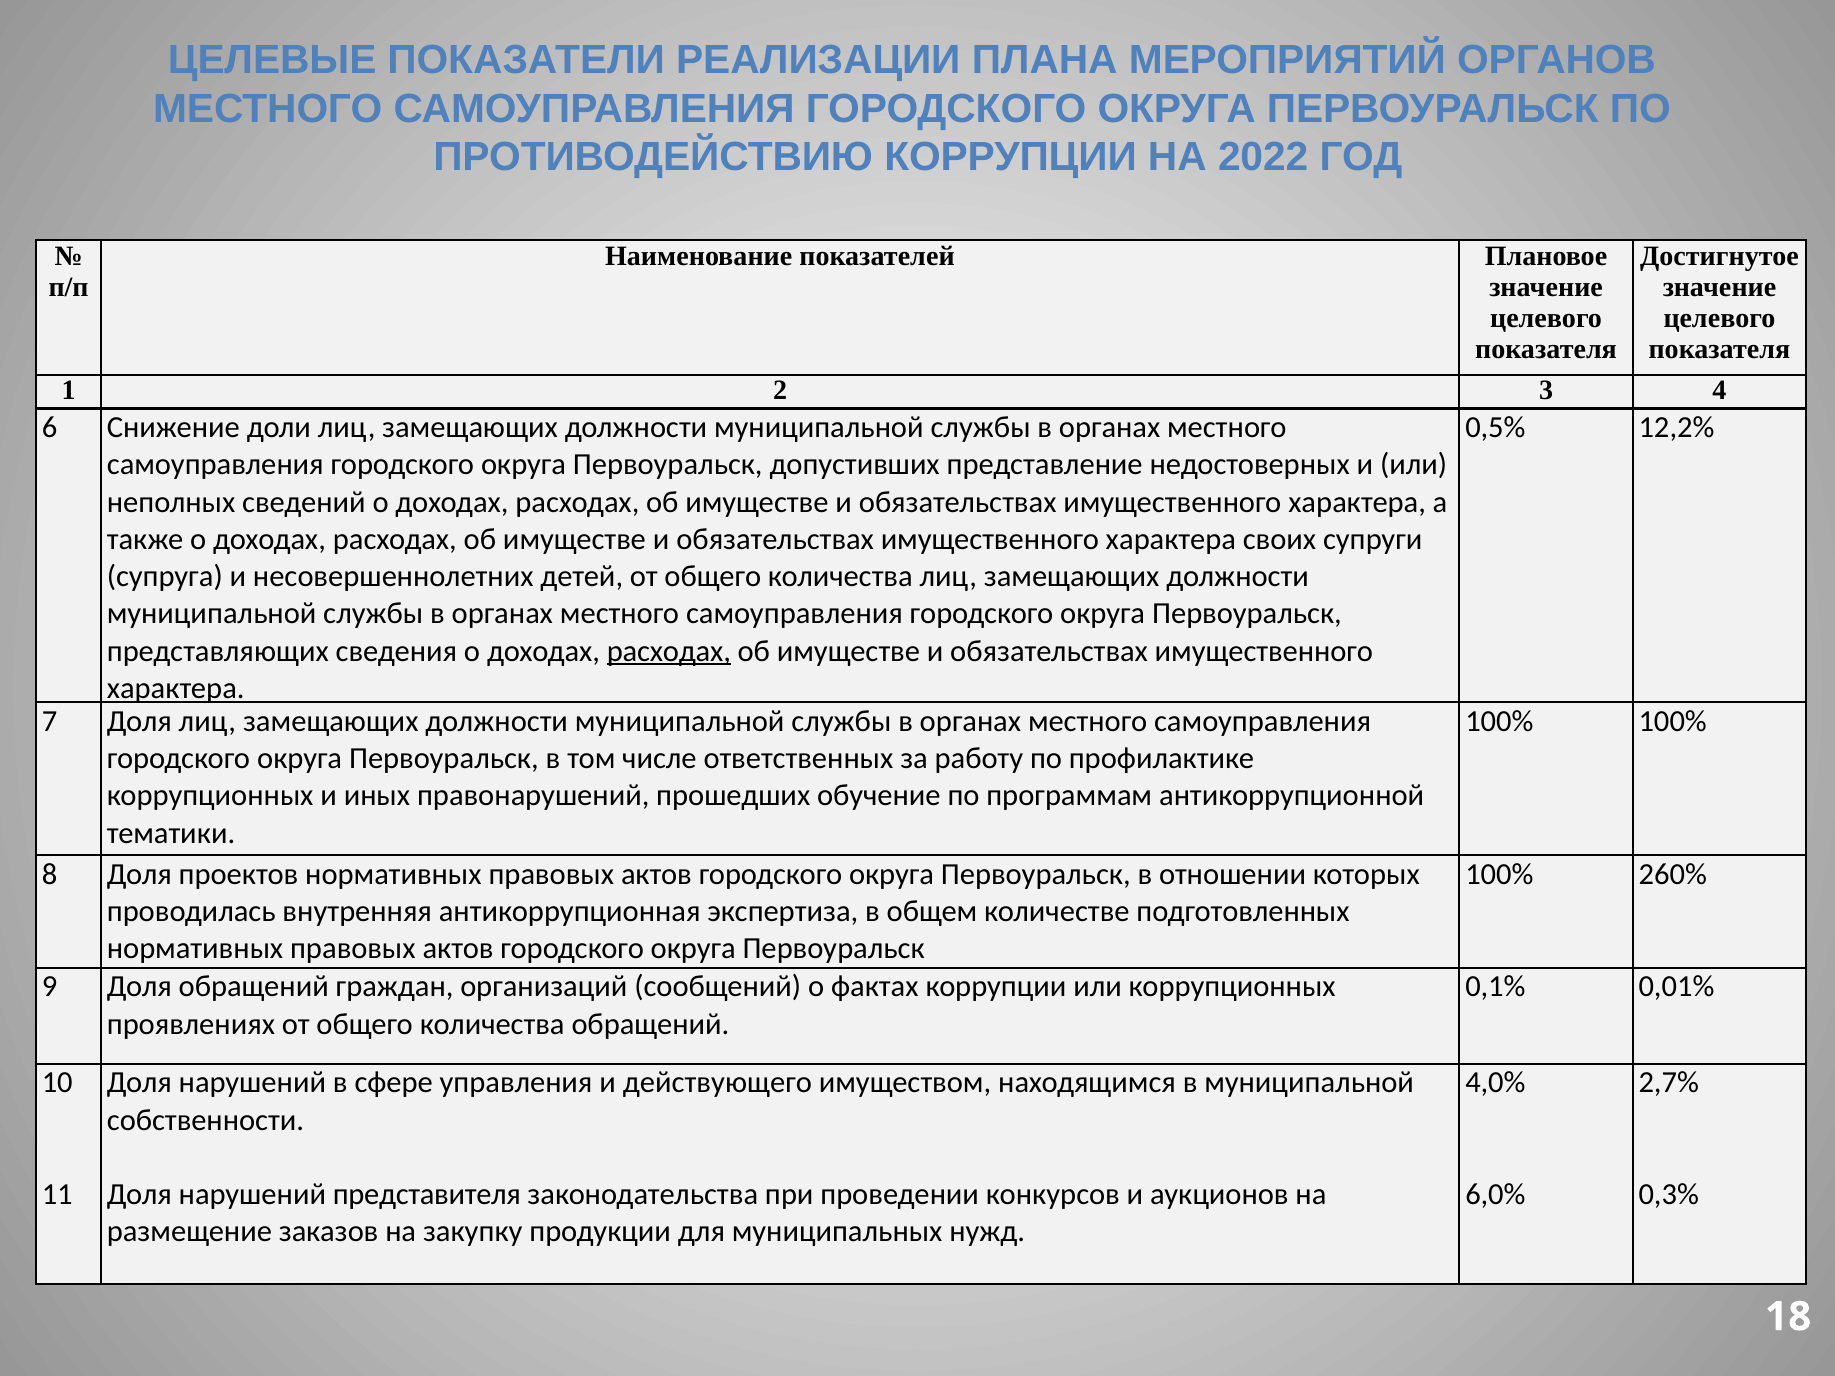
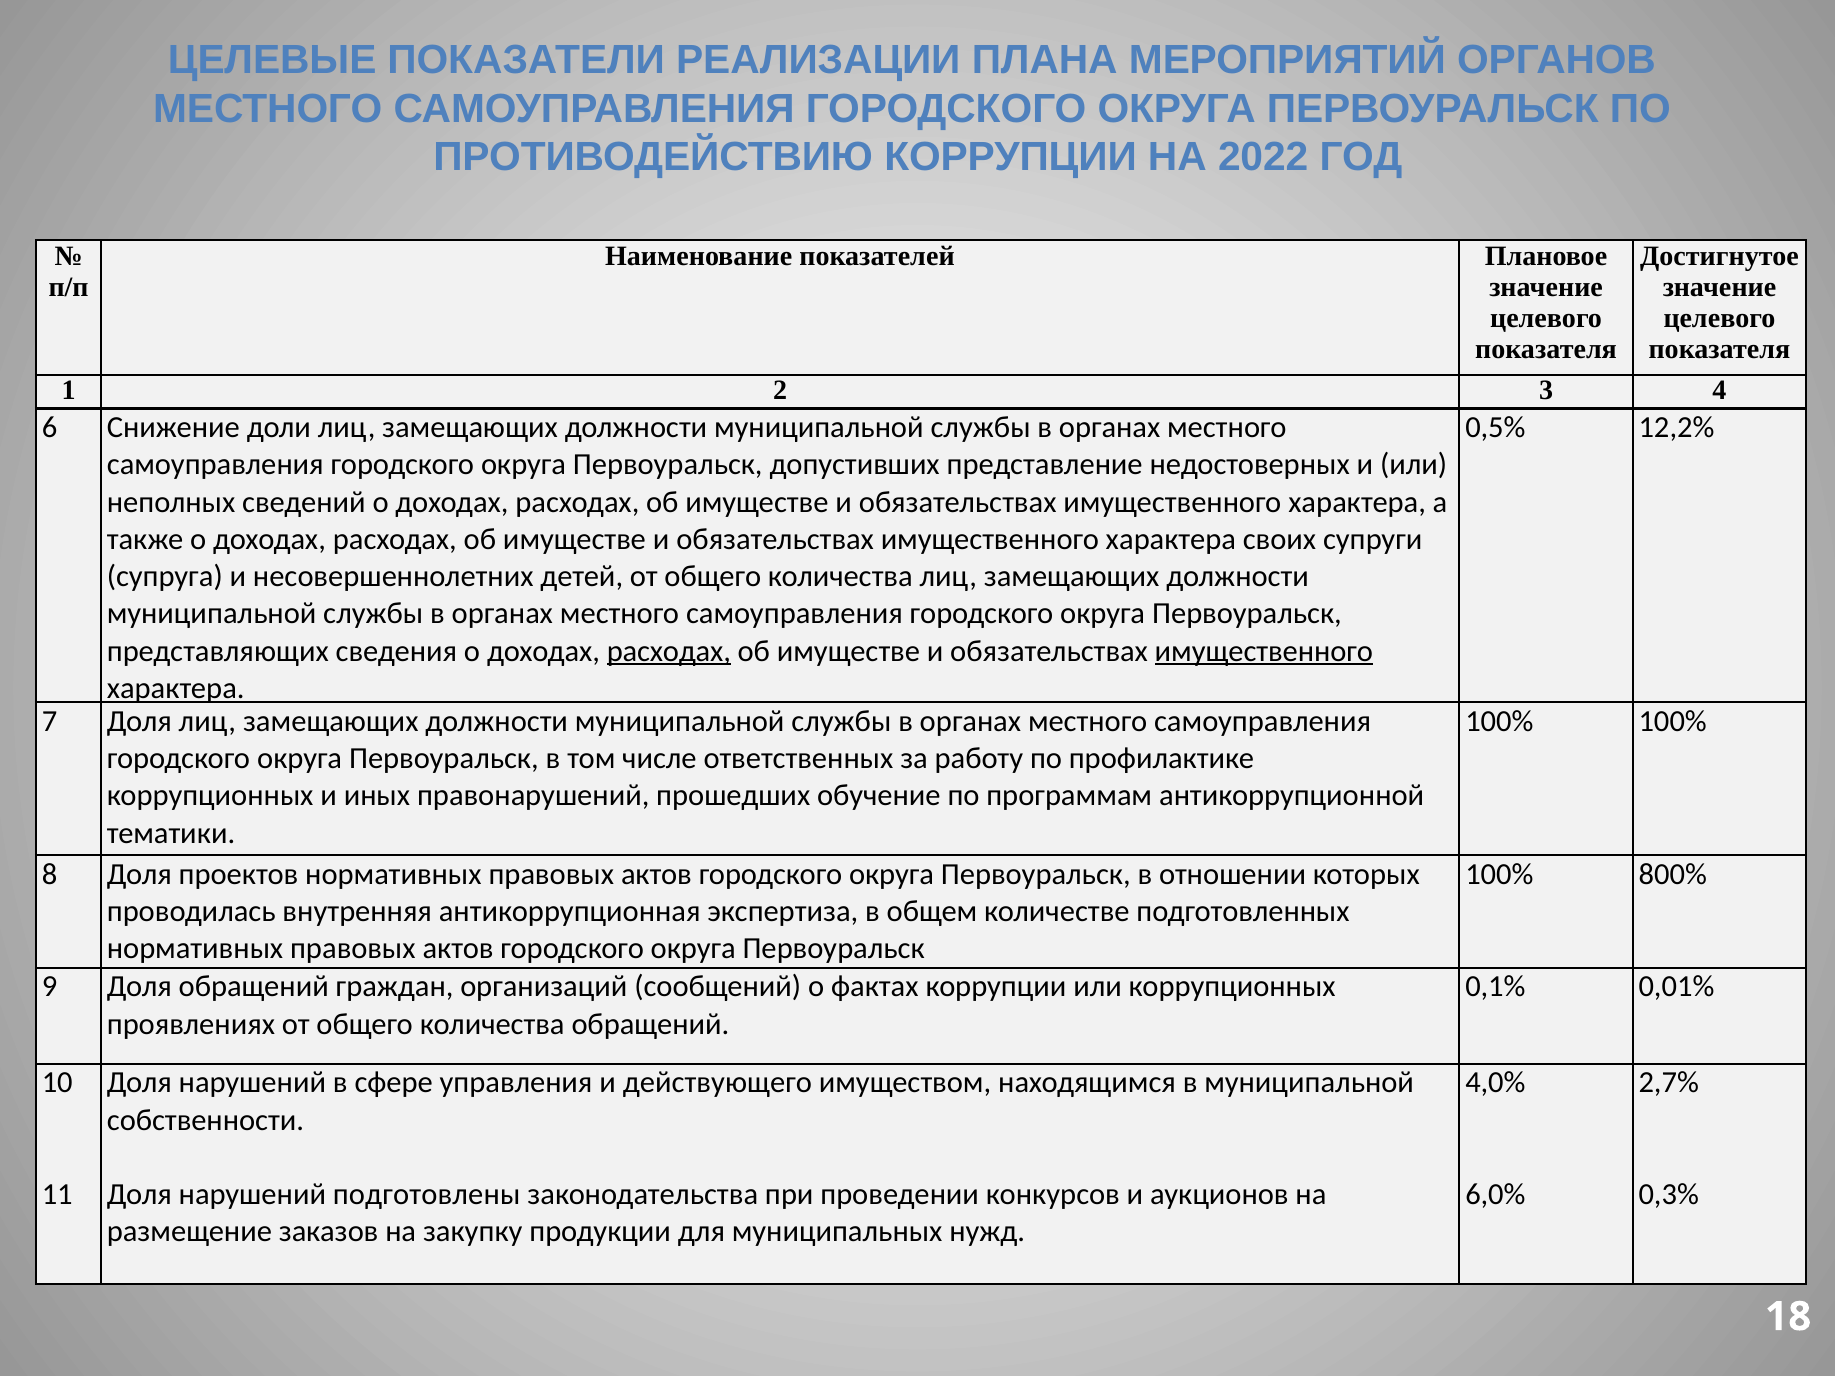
имущественного at (1264, 651) underline: none -> present
260%: 260% -> 800%
представителя: представителя -> подготовлены
